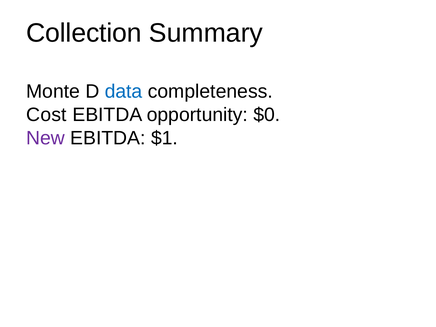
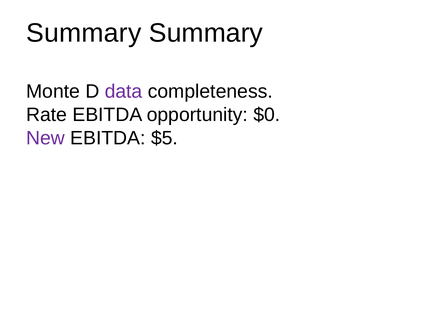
Collection at (84, 33): Collection -> Summary
data colour: blue -> purple
Cost: Cost -> Rate
$1: $1 -> $5
